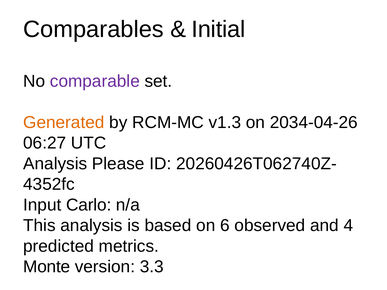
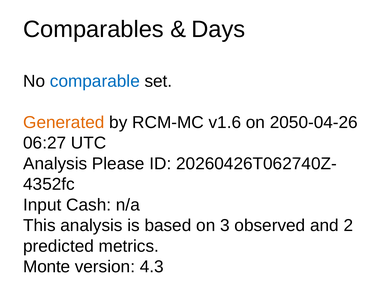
Initial: Initial -> Days
comparable colour: purple -> blue
v1.3: v1.3 -> v1.6
2034-04-26: 2034-04-26 -> 2050-04-26
Carlo: Carlo -> Cash
6: 6 -> 3
4: 4 -> 2
3.3: 3.3 -> 4.3
